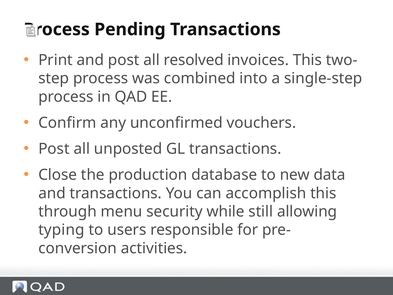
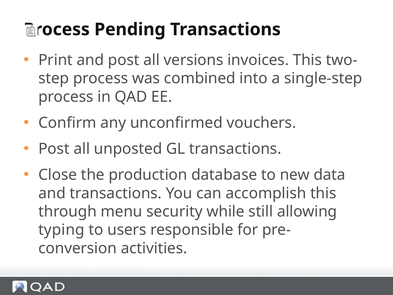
resolved: resolved -> versions
